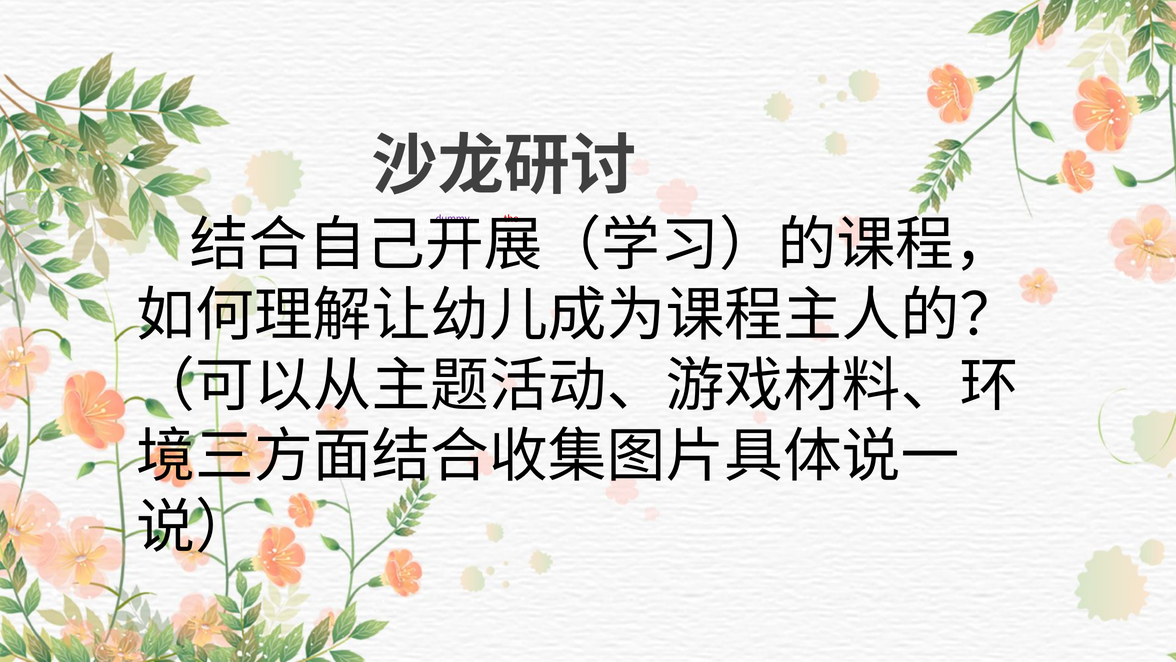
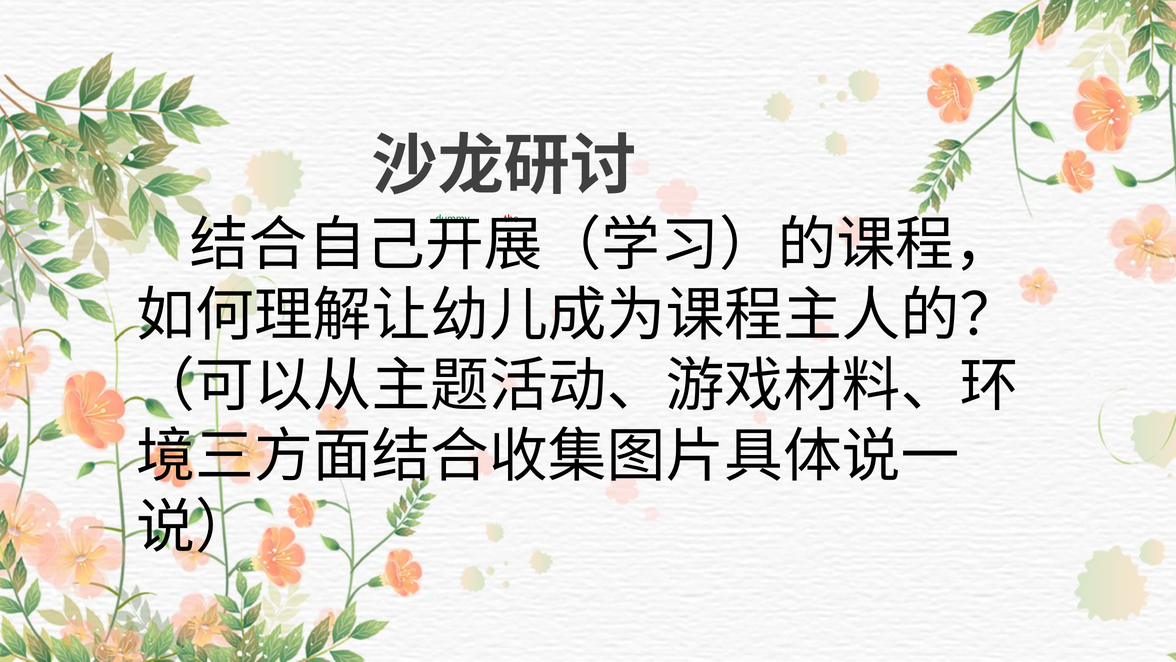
dummy colour: purple -> green
